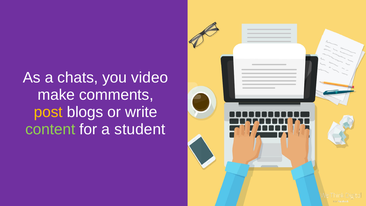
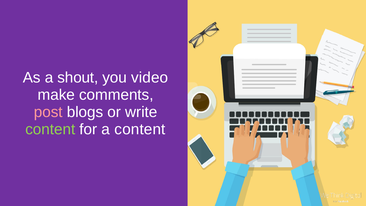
chats: chats -> shout
post colour: yellow -> pink
a student: student -> content
